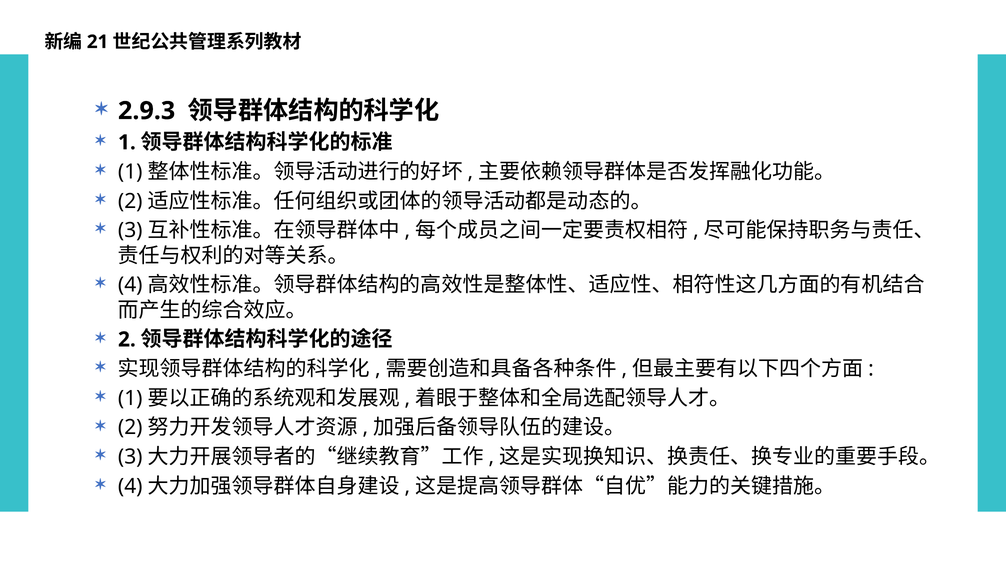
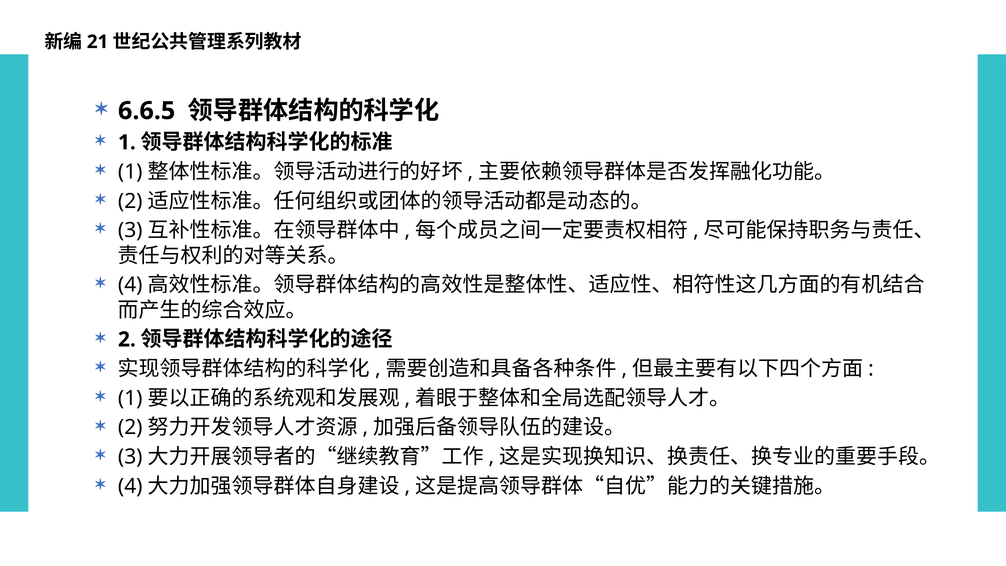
2.9.3: 2.9.3 -> 6.6.5
